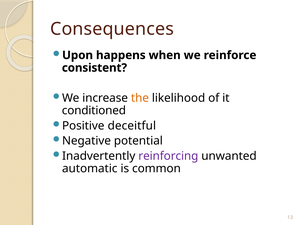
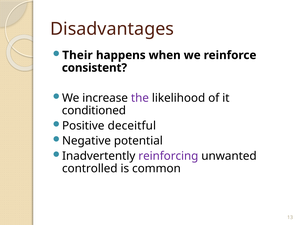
Consequences: Consequences -> Disadvantages
Upon: Upon -> Their
the colour: orange -> purple
automatic: automatic -> controlled
